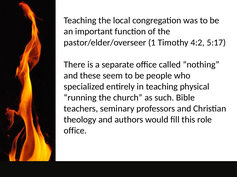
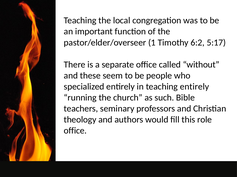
4:2: 4:2 -> 6:2
nothing: nothing -> without
teaching physical: physical -> entirely
